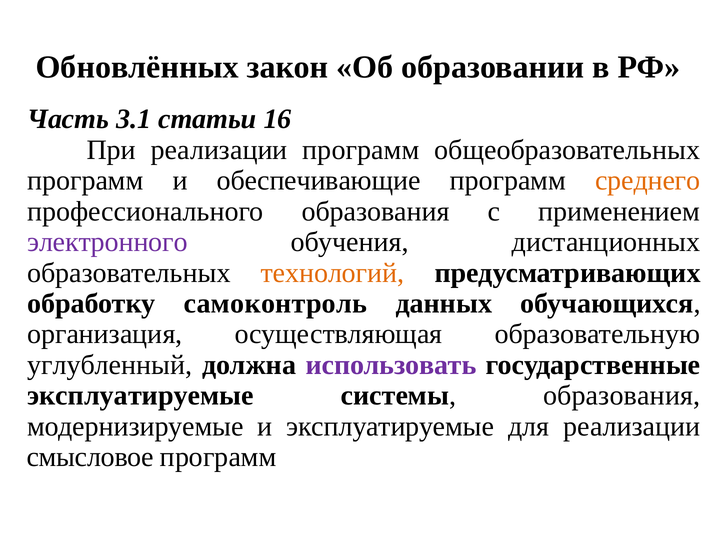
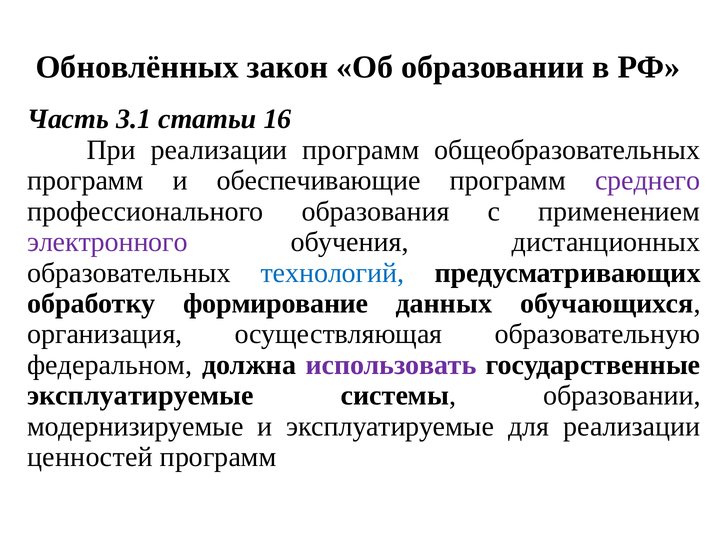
среднего colour: orange -> purple
технологий colour: orange -> blue
самоконтроль: самоконтроль -> формирование
углубленный: углубленный -> федеральном
системы образования: образования -> образовании
смысловое: смысловое -> ценностей
